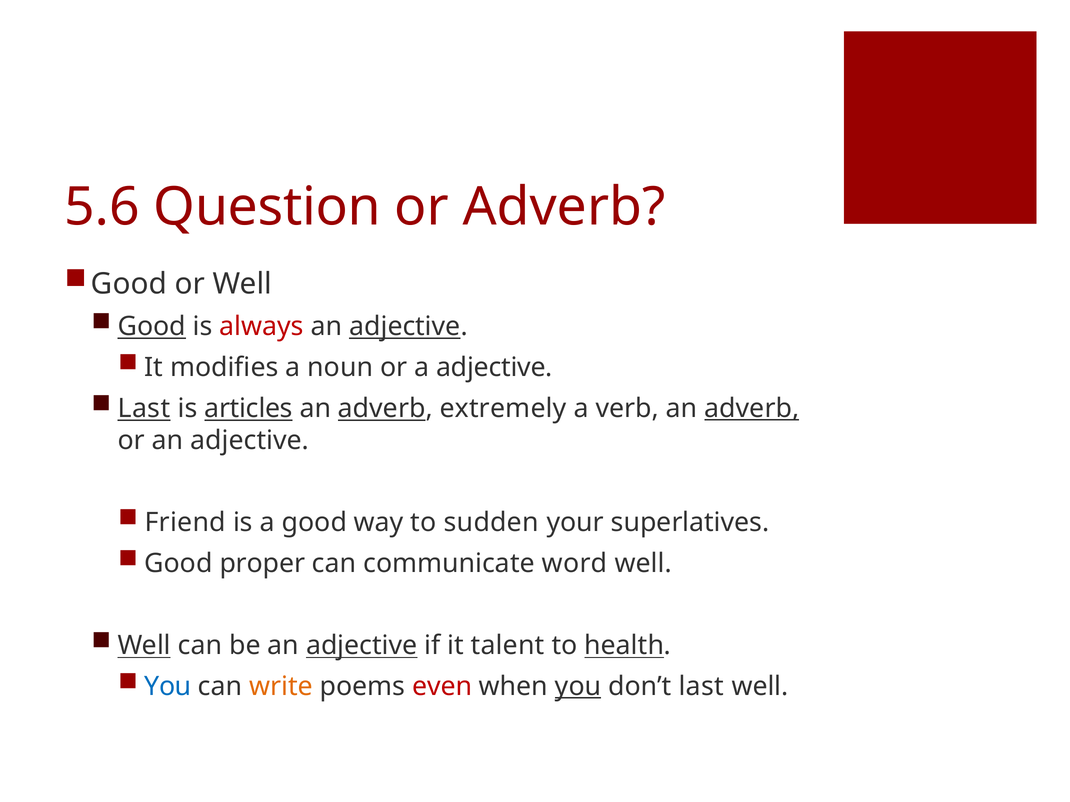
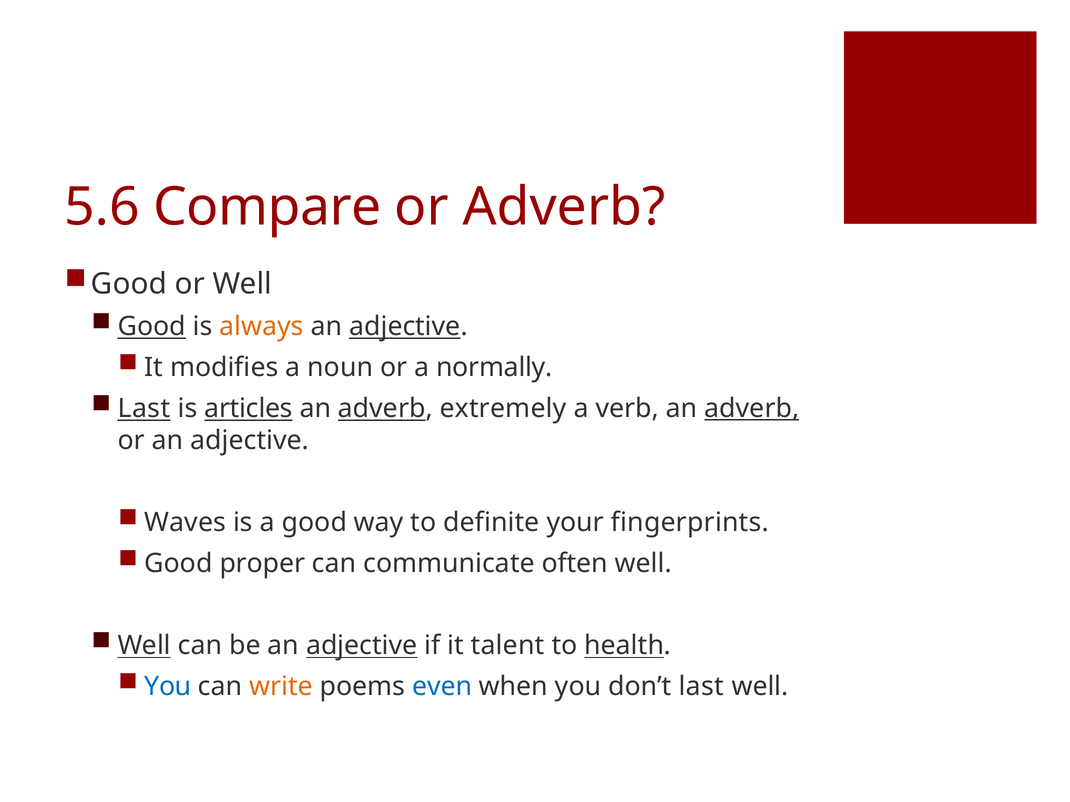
Question: Question -> Compare
always colour: red -> orange
a adjective: adjective -> normally
Friend: Friend -> Waves
sudden: sudden -> definite
superlatives: superlatives -> fingerprints
word: word -> often
even colour: red -> blue
you at (578, 687) underline: present -> none
